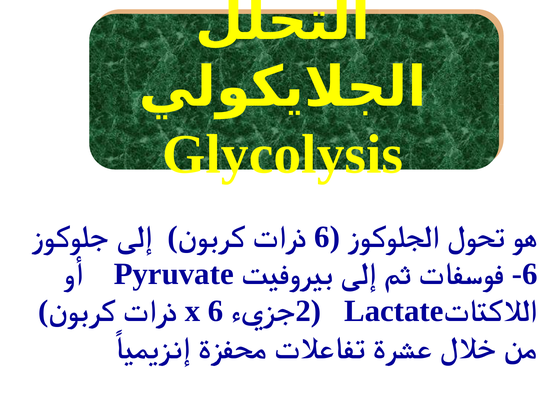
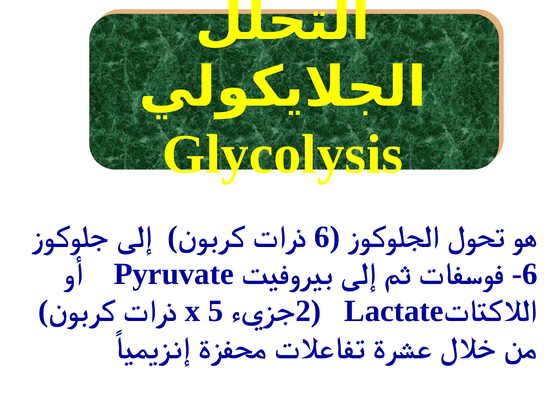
x 6: 6 -> 5
